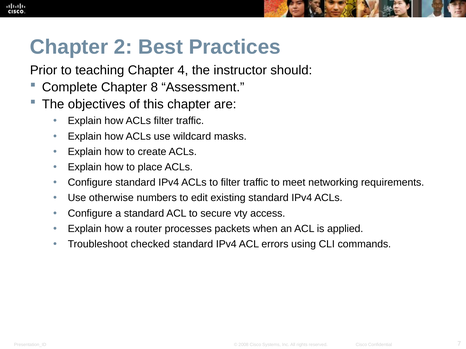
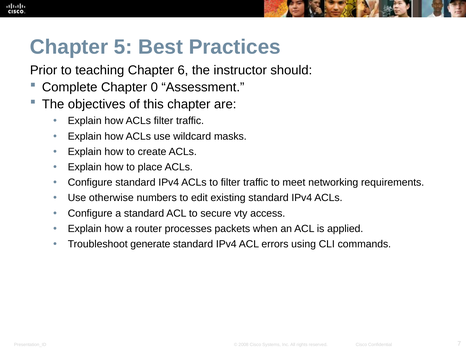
2: 2 -> 5
4: 4 -> 6
8: 8 -> 0
checked: checked -> generate
